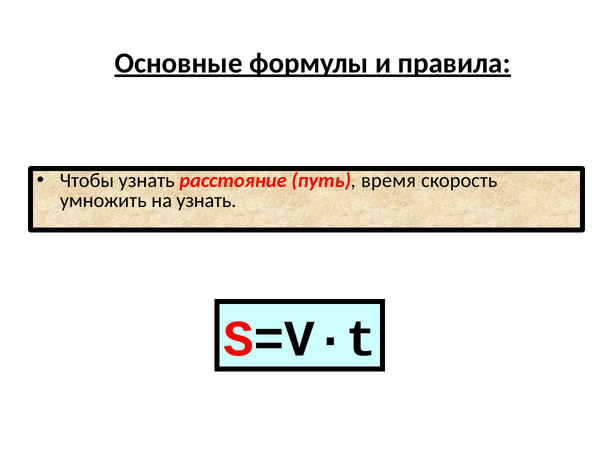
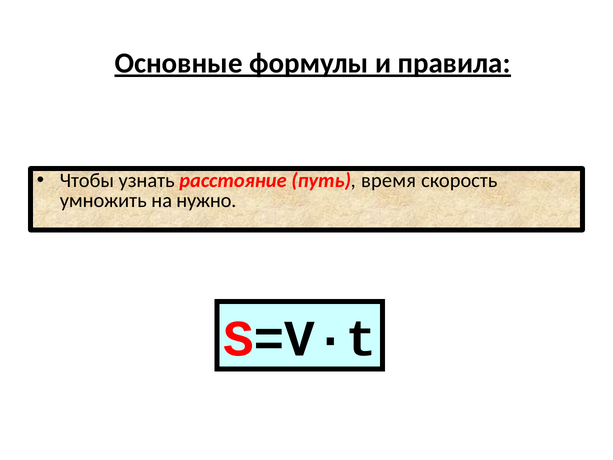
на узнать: узнать -> нужно
